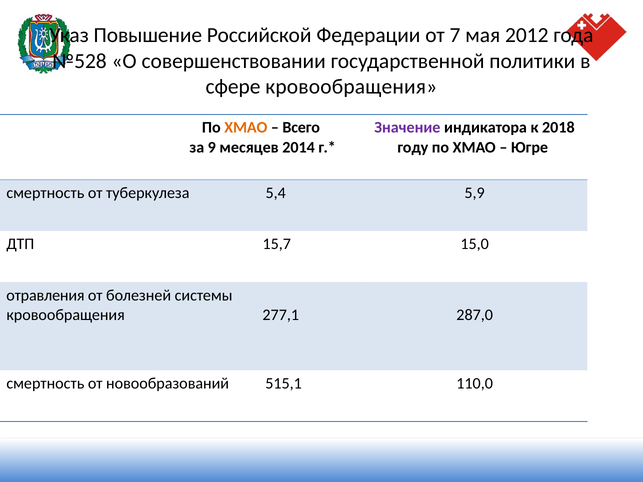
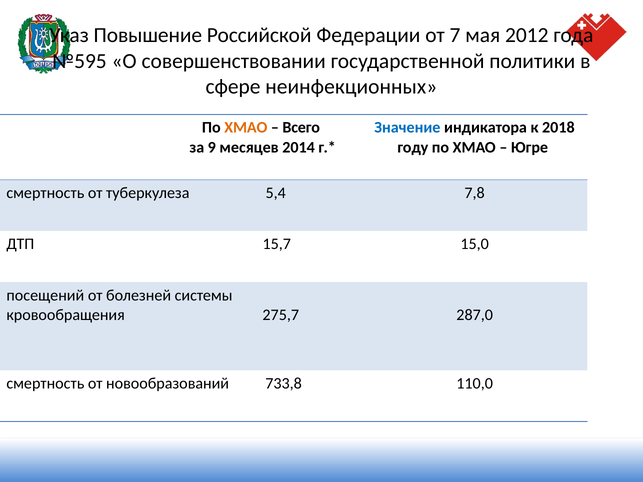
№528: №528 -> №595
сфере кровообращения: кровообращения -> неинфекционных
Значение colour: purple -> blue
5,9: 5,9 -> 7,8
отравления: отравления -> посещений
277,1: 277,1 -> 275,7
515,1: 515,1 -> 733,8
